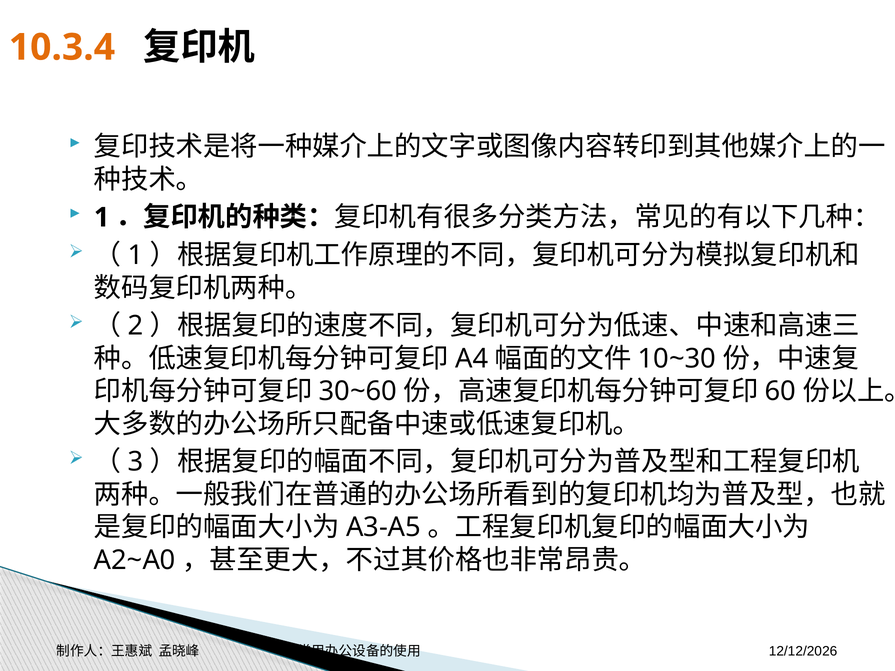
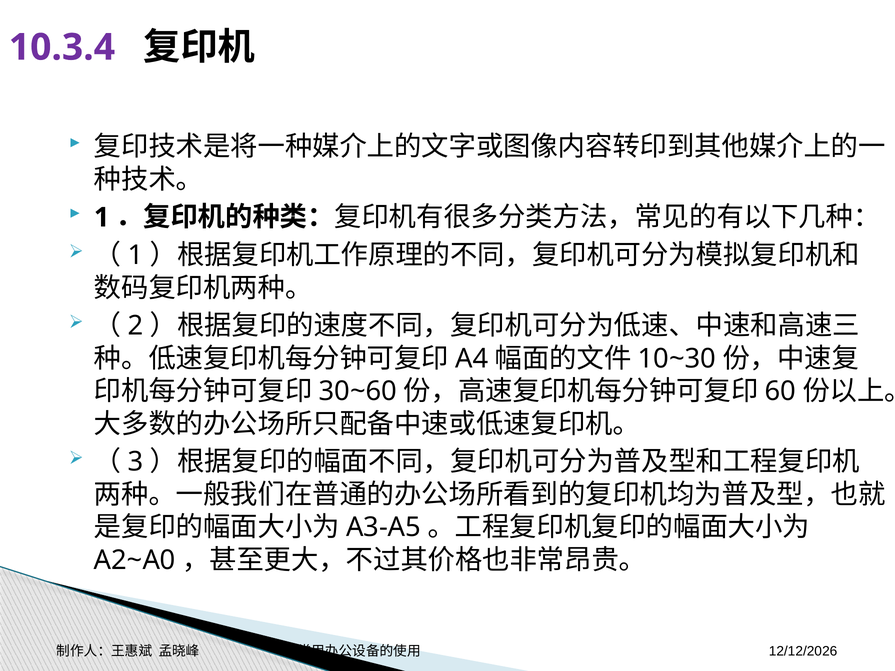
10.3.4 colour: orange -> purple
